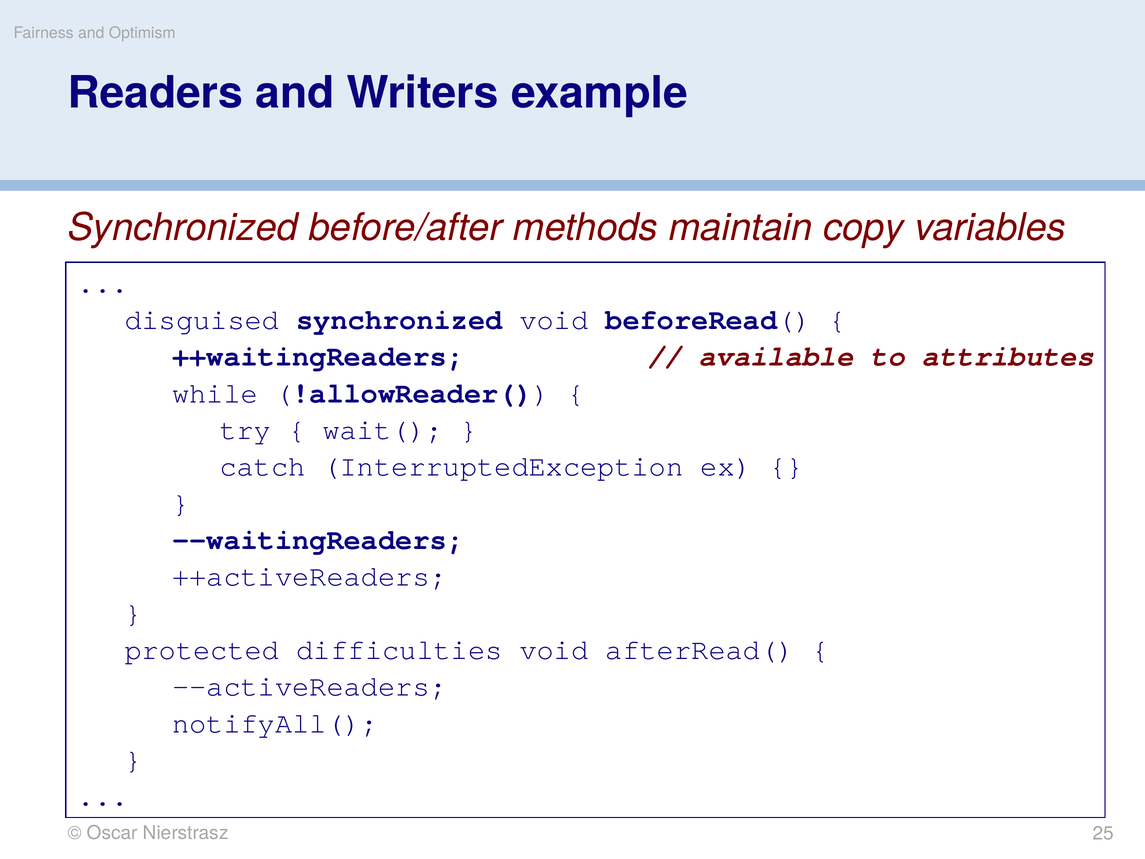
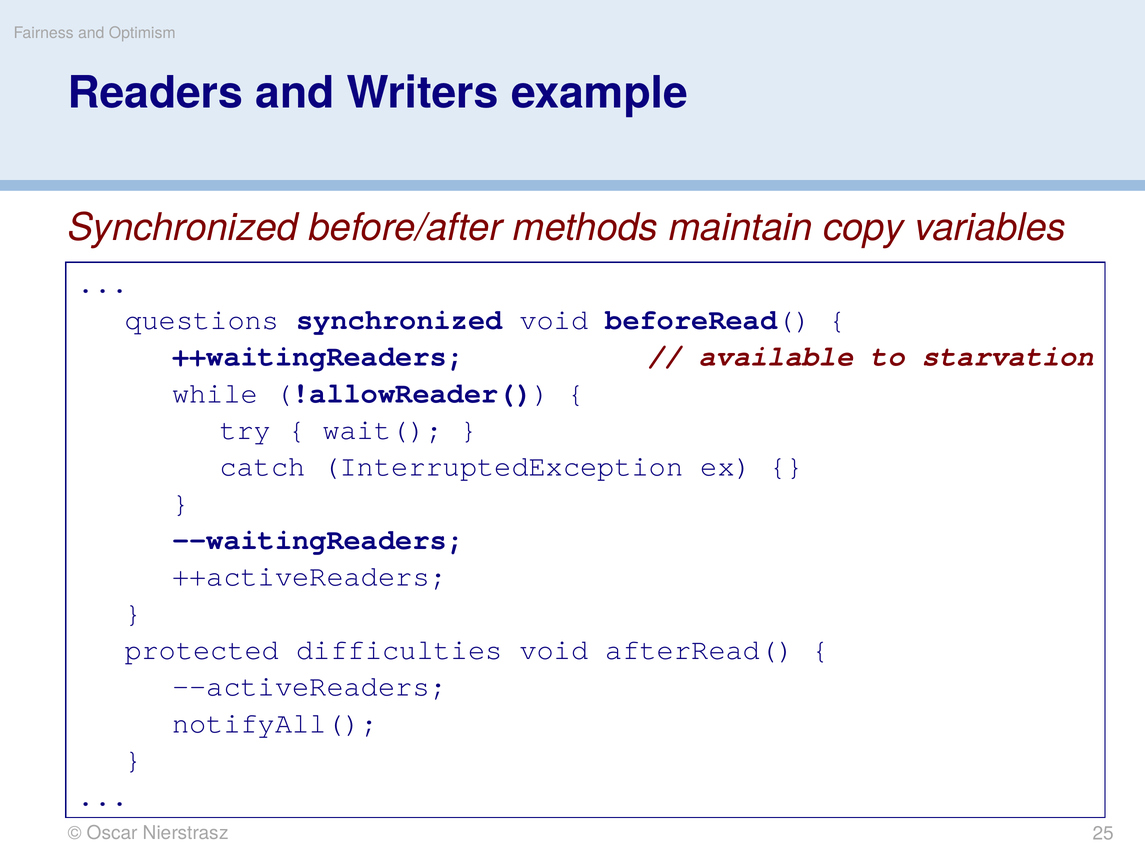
disguised: disguised -> questions
attributes: attributes -> starvation
